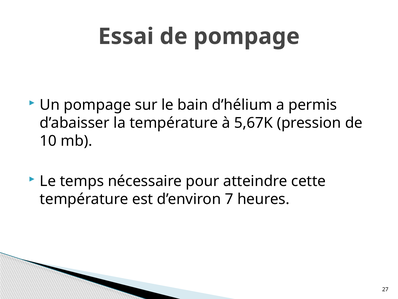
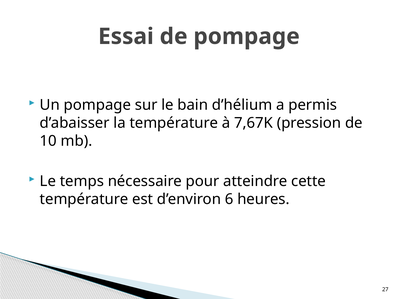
5,67K: 5,67K -> 7,67K
7: 7 -> 6
